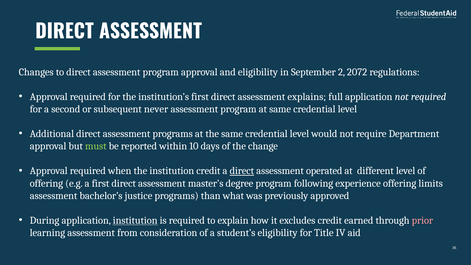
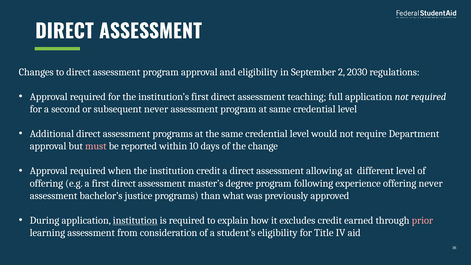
2072: 2072 -> 2030
explains: explains -> teaching
must colour: light green -> pink
direct at (242, 171) underline: present -> none
operated: operated -> allowing
offering limits: limits -> never
